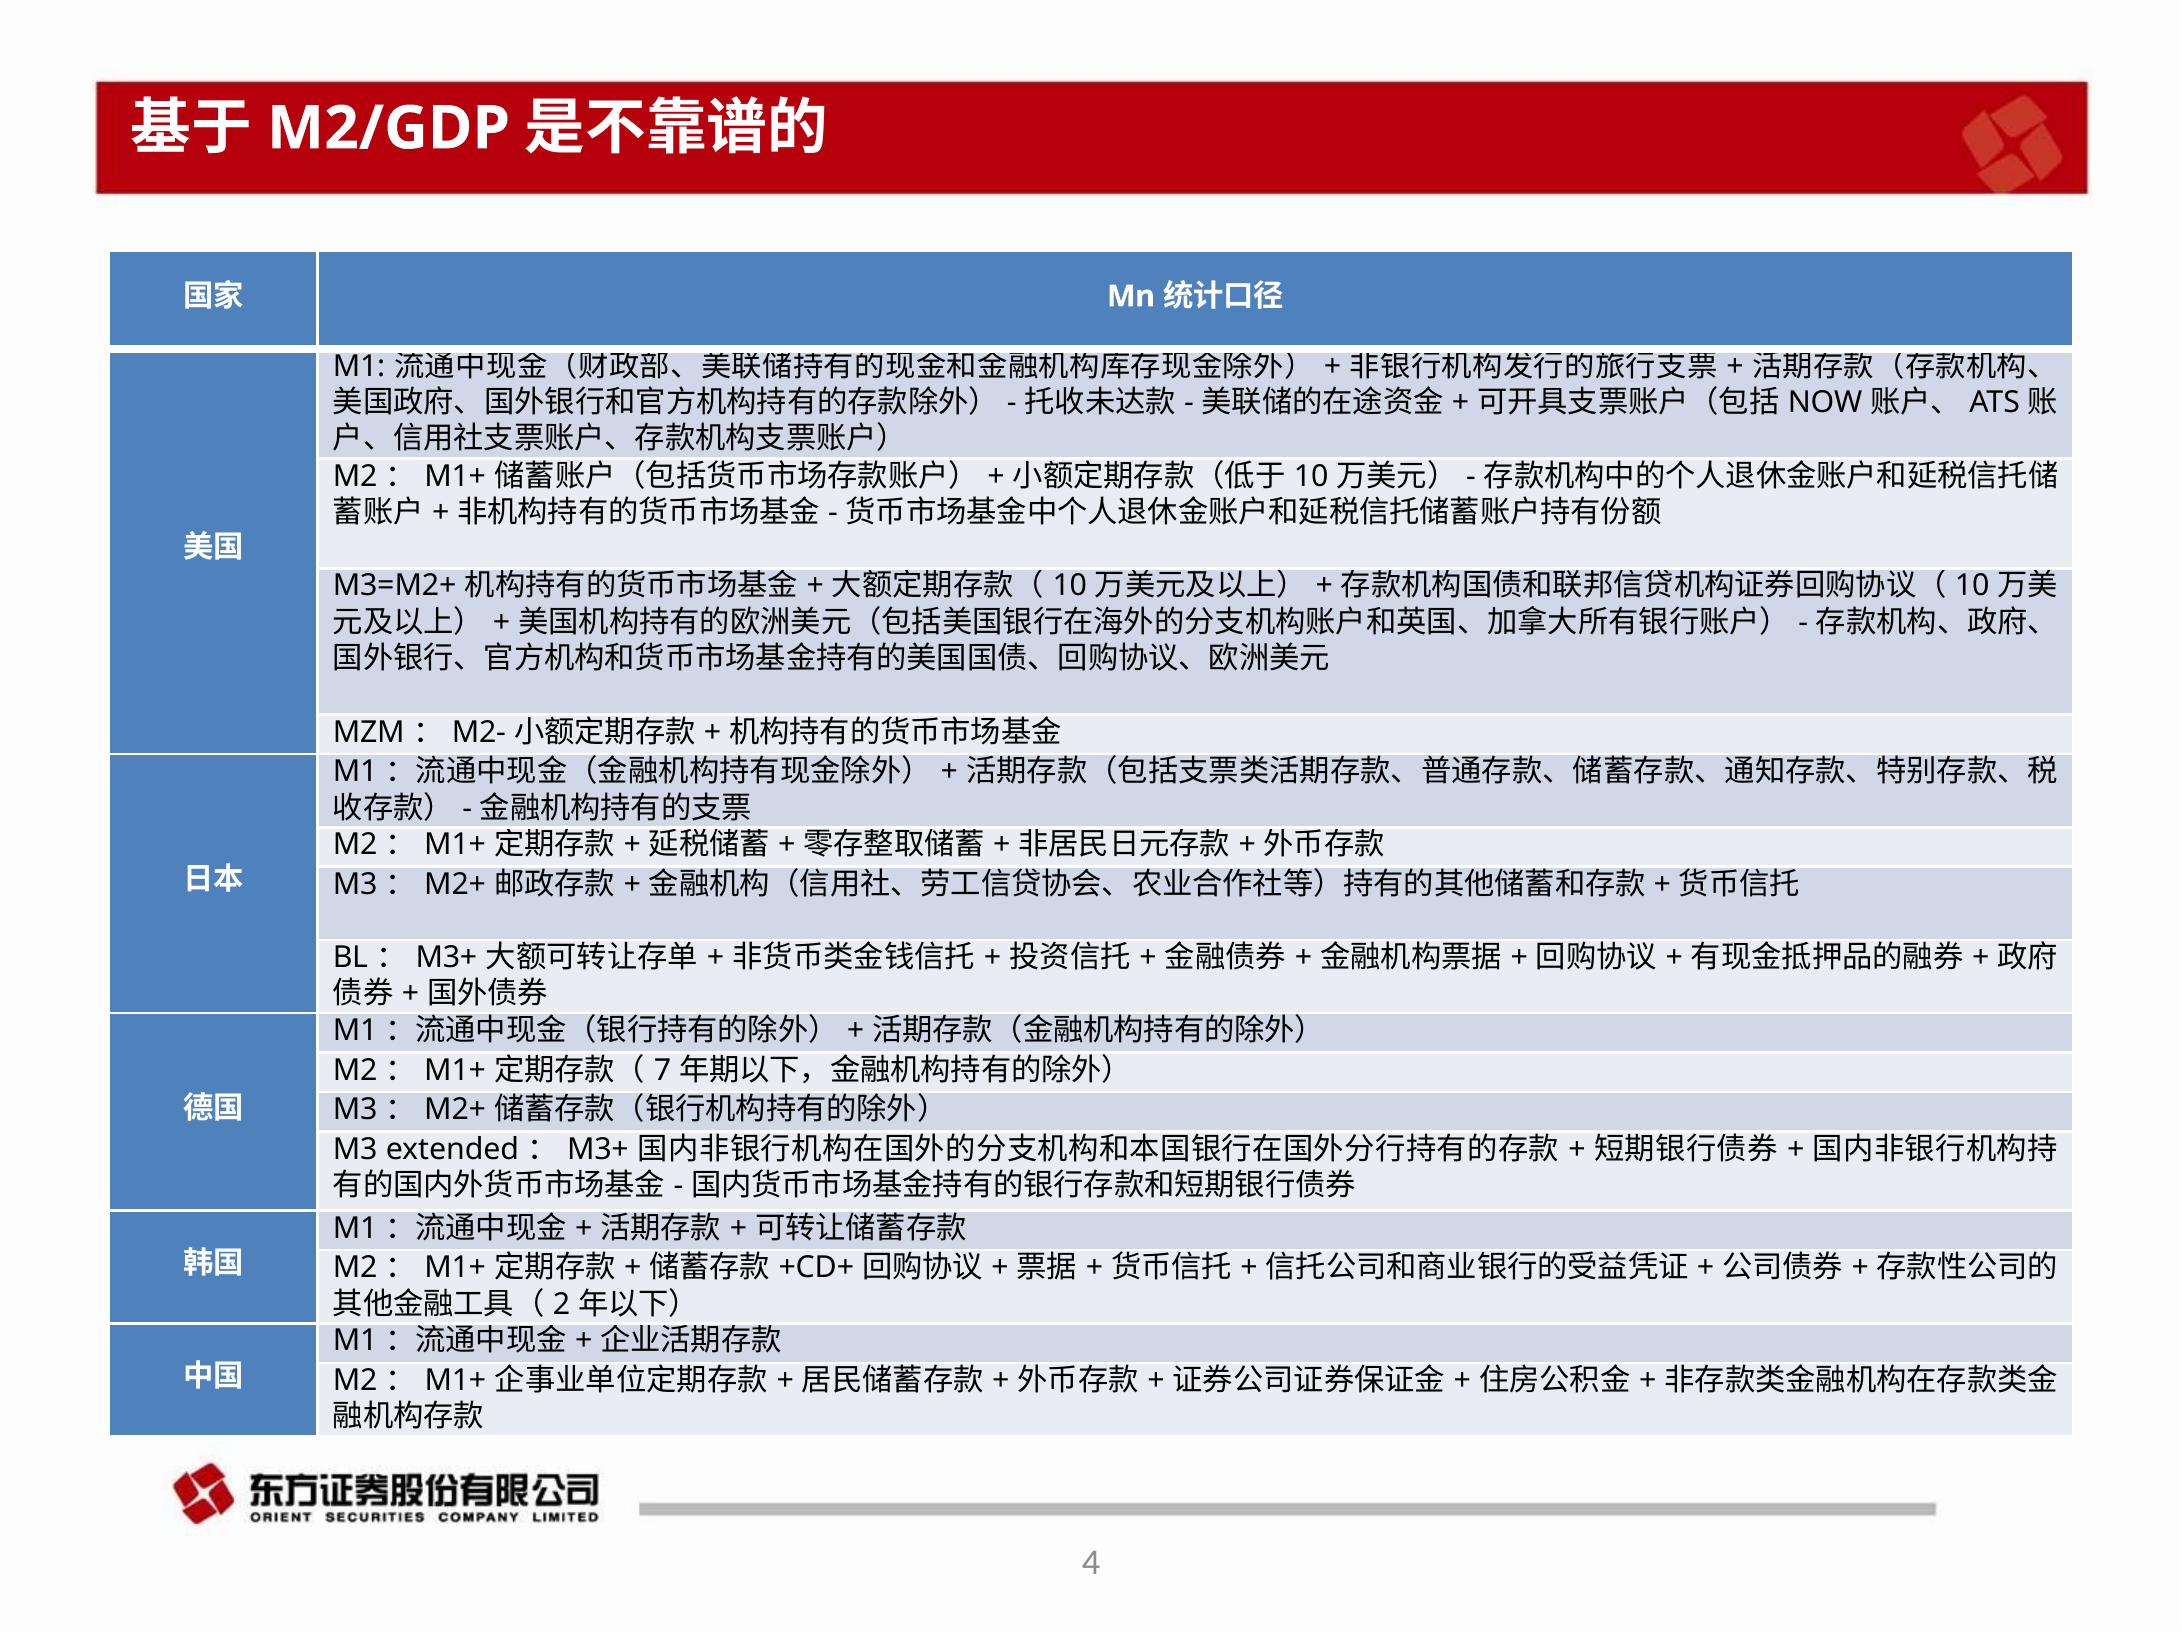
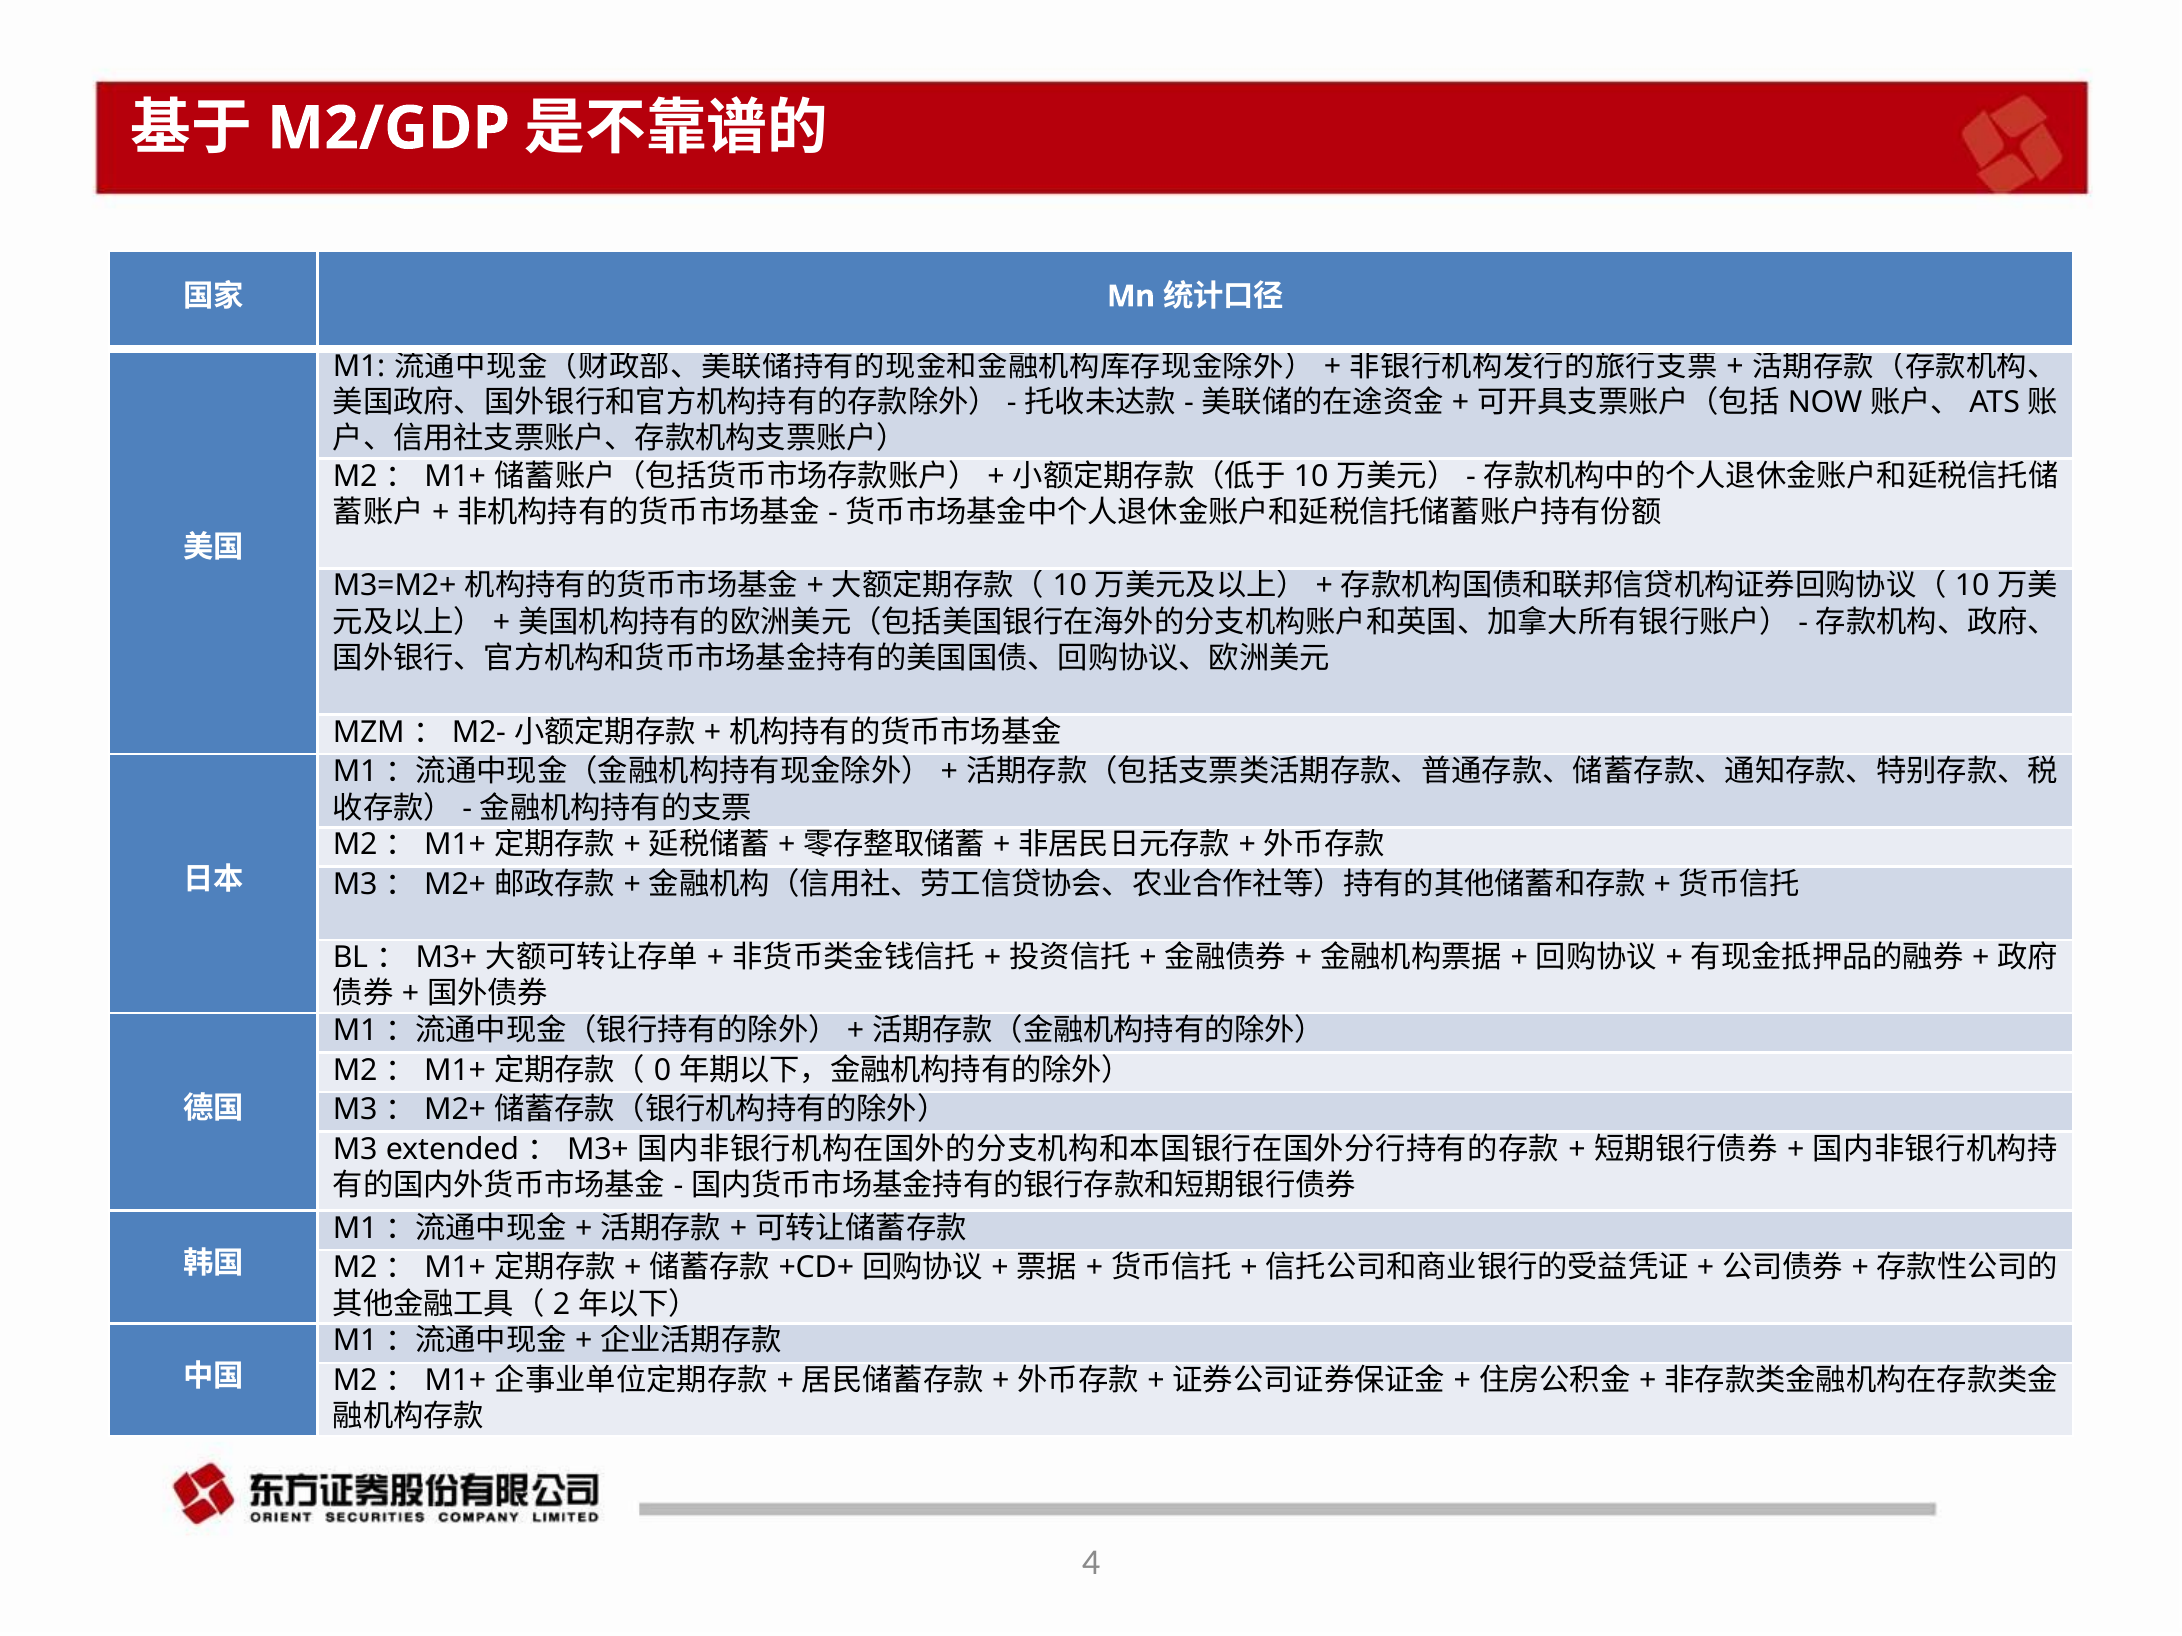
7: 7 -> 0
